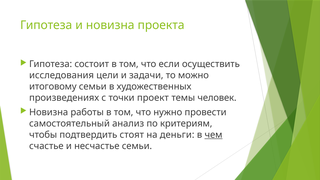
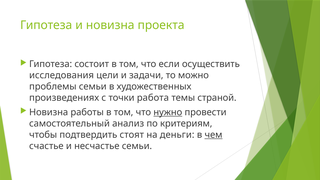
итоговому: итоговому -> проблемы
проект: проект -> работа
человек: человек -> страной
нужно underline: none -> present
